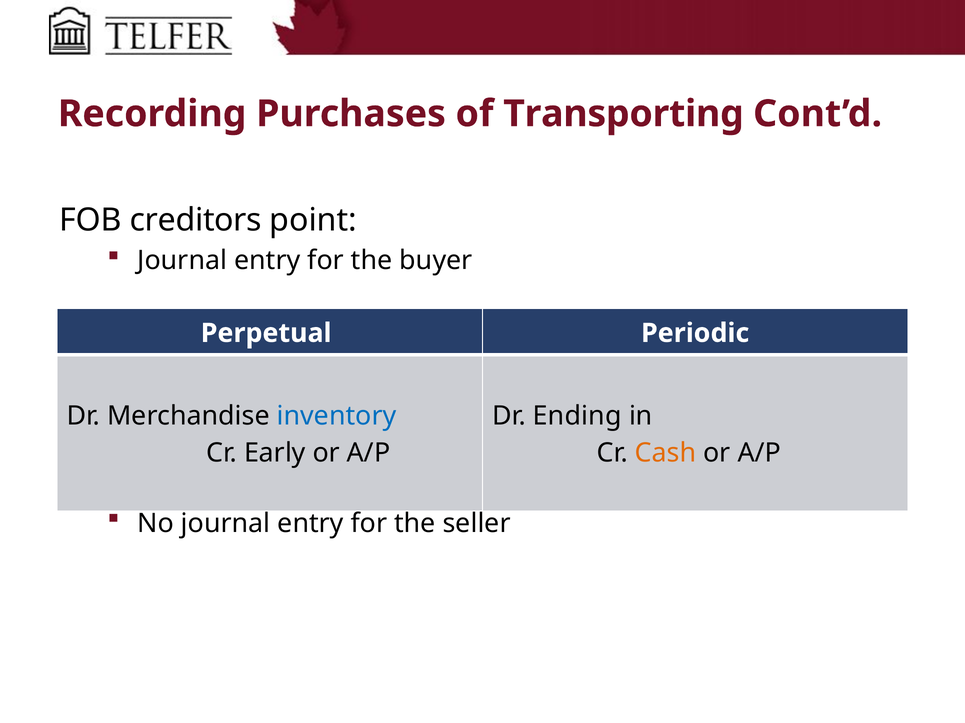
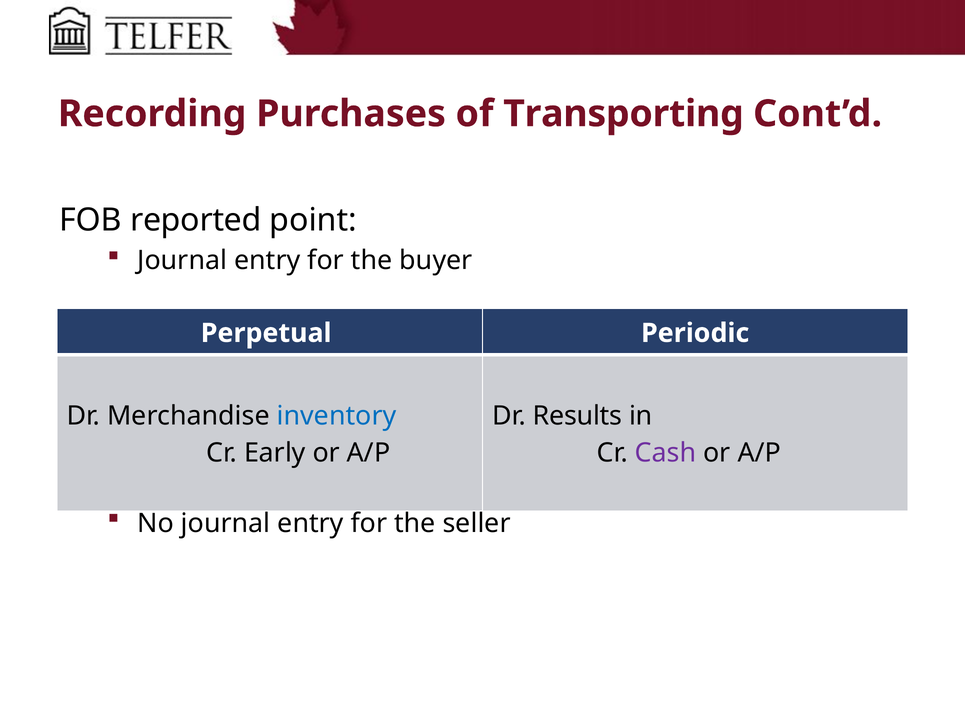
creditors: creditors -> reported
Ending: Ending -> Results
Cash colour: orange -> purple
